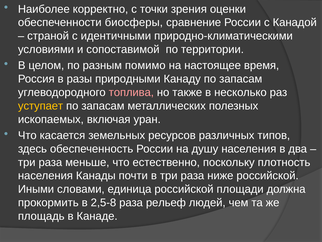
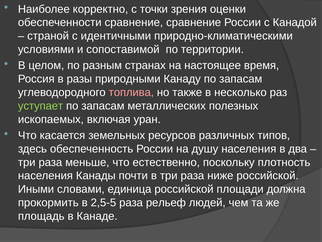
обеспеченности биосферы: биосферы -> сравнение
помимо: помимо -> странах
уступает colour: yellow -> light green
2,5-8: 2,5-8 -> 2,5-5
